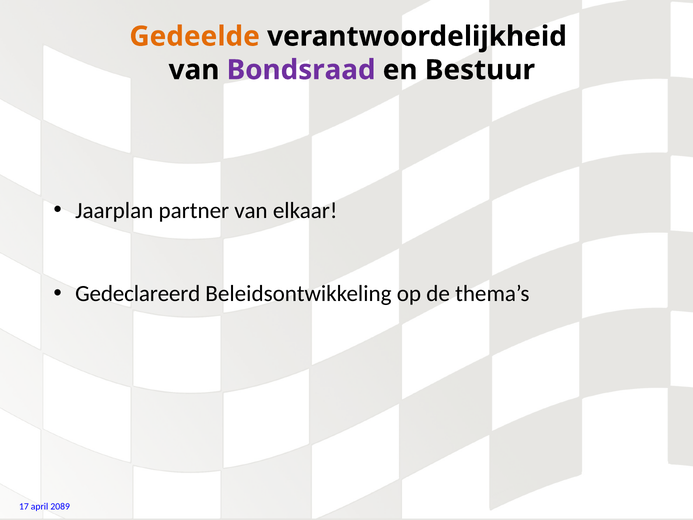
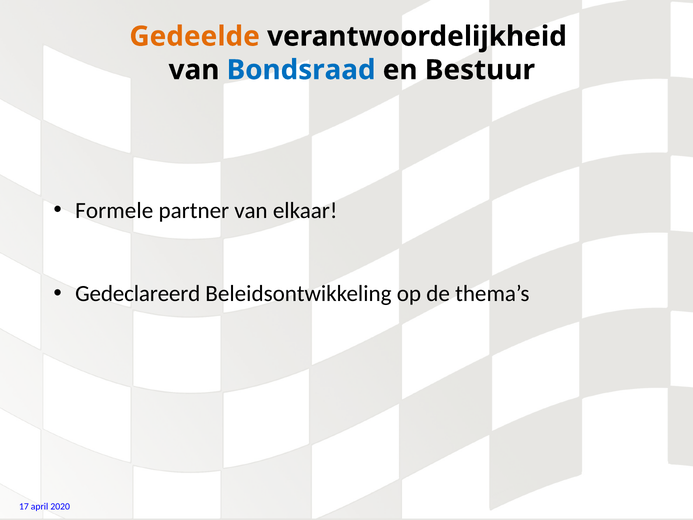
Bondsraad colour: purple -> blue
Jaarplan: Jaarplan -> Formele
2089: 2089 -> 2020
